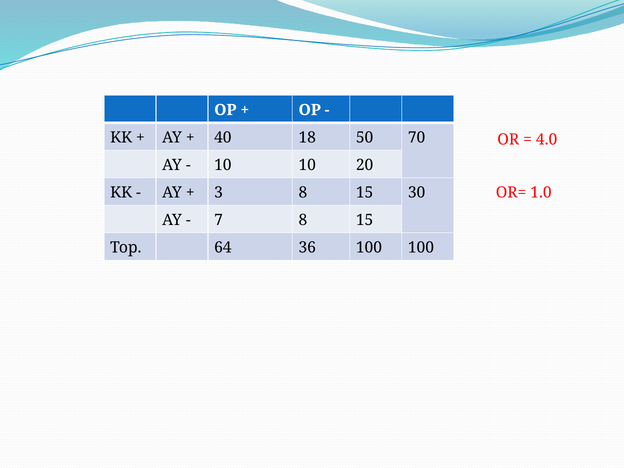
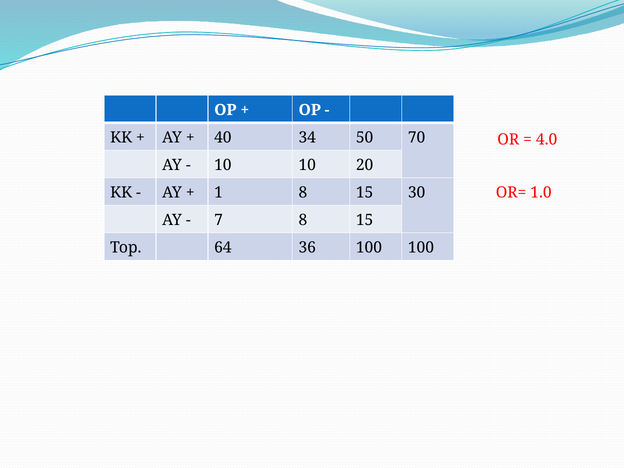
18: 18 -> 34
3: 3 -> 1
